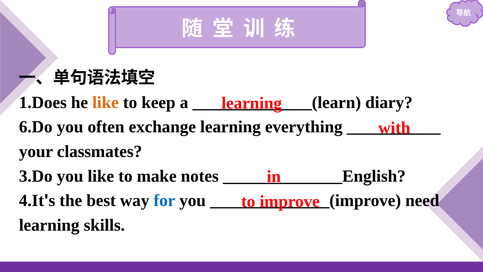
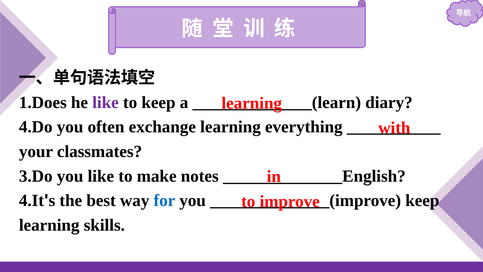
like at (106, 102) colour: orange -> purple
6.Do: 6.Do -> 4.Do
need at (422, 200): need -> keep
